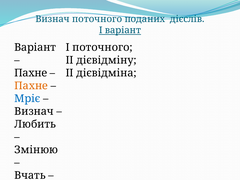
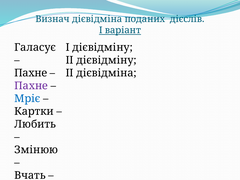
Визнач поточного: поточного -> дієвідміна
Варіант at (35, 47): Варіант -> Галасує
I поточного: поточного -> дієвідміну
Пахне at (31, 86) colour: orange -> purple
Визнач at (34, 111): Визнач -> Картки
